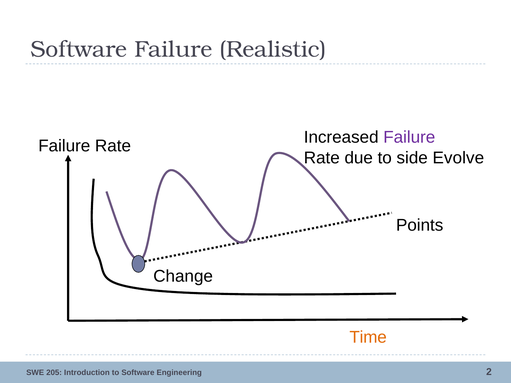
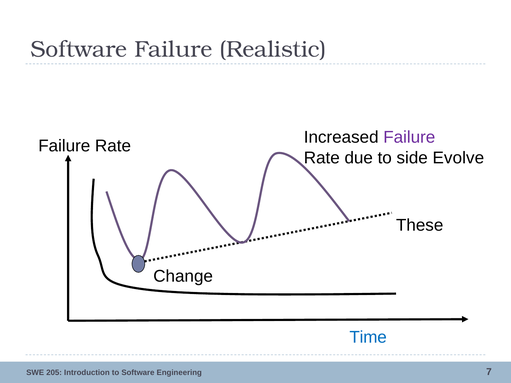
Points: Points -> These
Time colour: orange -> blue
2: 2 -> 7
